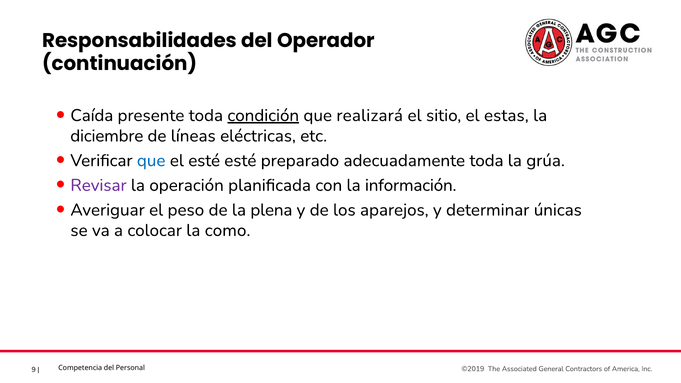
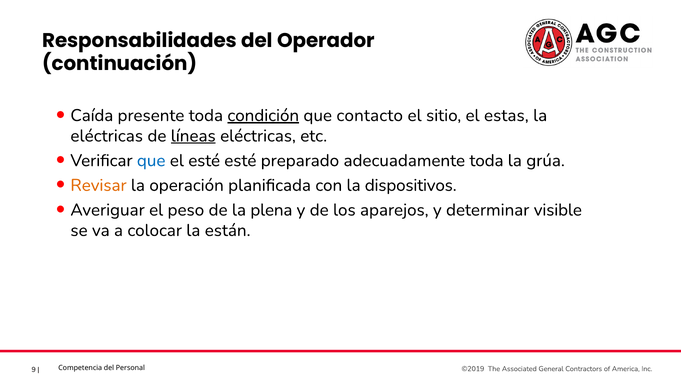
realizará: realizará -> contacto
diciembre at (107, 136): diciembre -> eléctricas
líneas underline: none -> present
Revisar colour: purple -> orange
información: información -> dispositivos
únicas: únicas -> visible
como: como -> están
